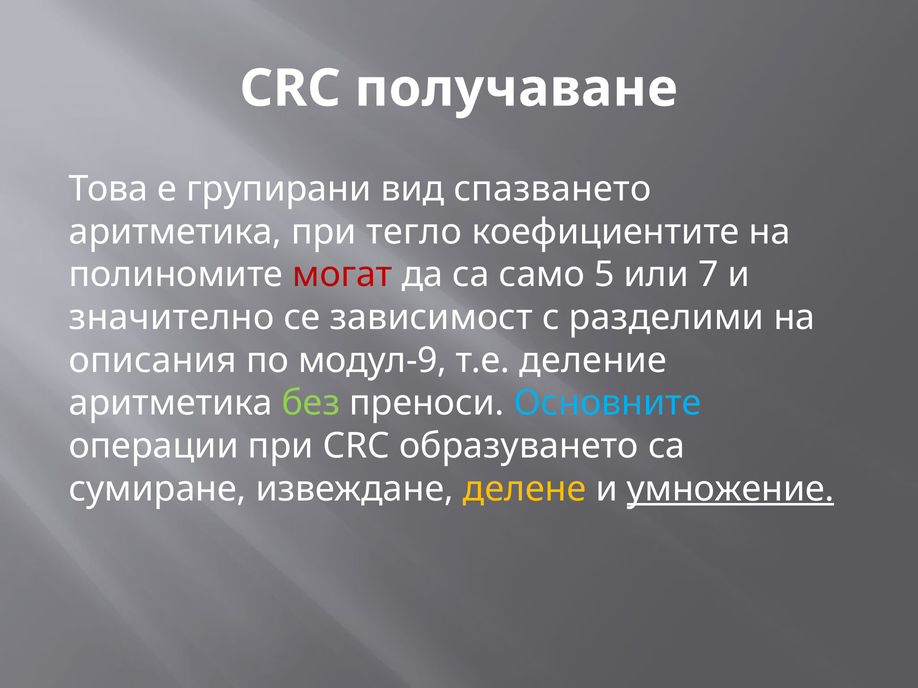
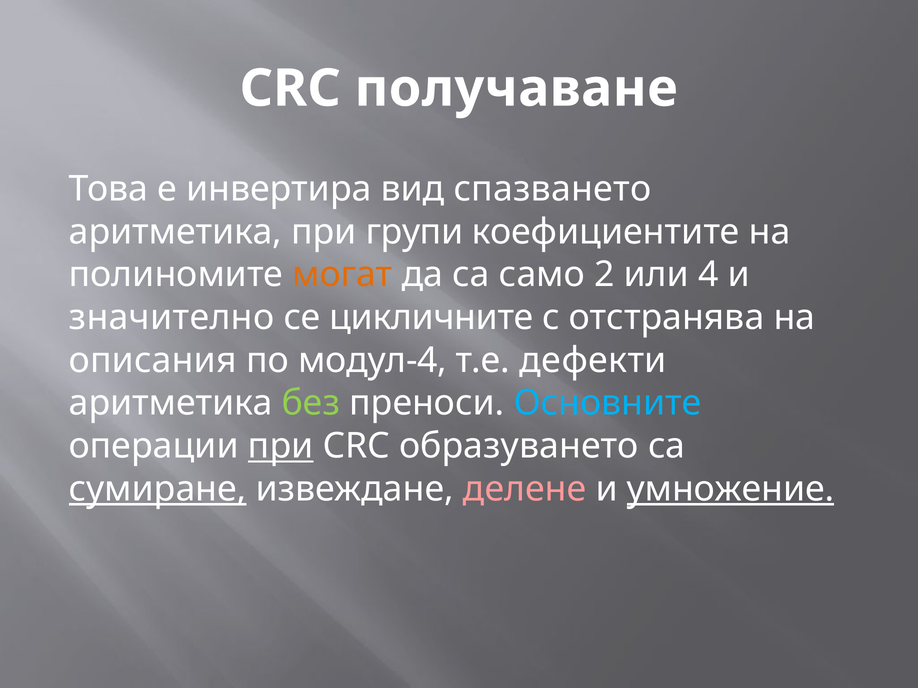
групирани: групирани -> инвертира
тегло: тегло -> групи
могат colour: red -> orange
5: 5 -> 2
7: 7 -> 4
зависимост: зависимост -> цикличните
разделими: разделими -> отстранява
модул-9: модул-9 -> модул-4
деление: деление -> дефекти
при at (281, 446) underline: none -> present
сумиране underline: none -> present
делене colour: yellow -> pink
